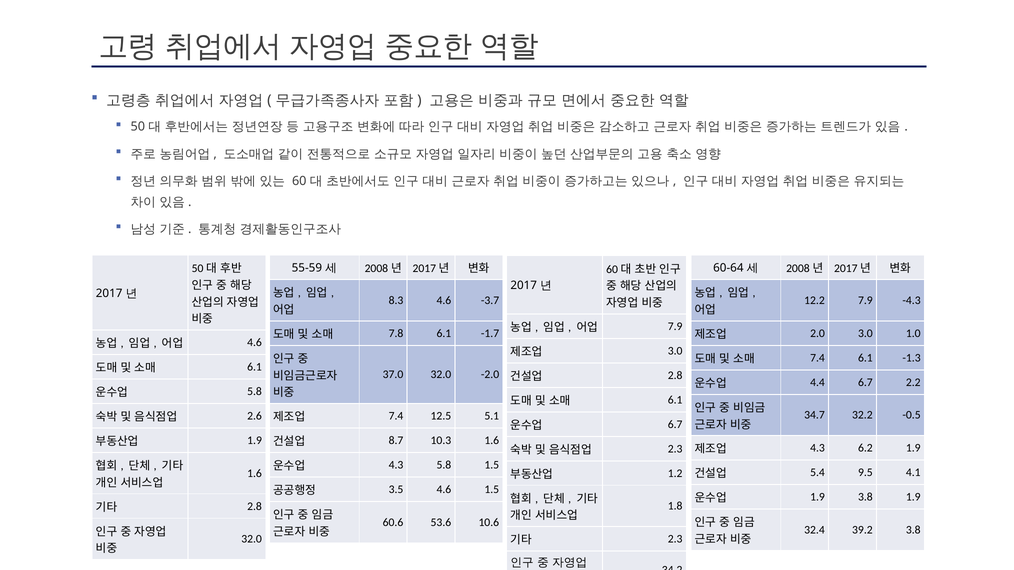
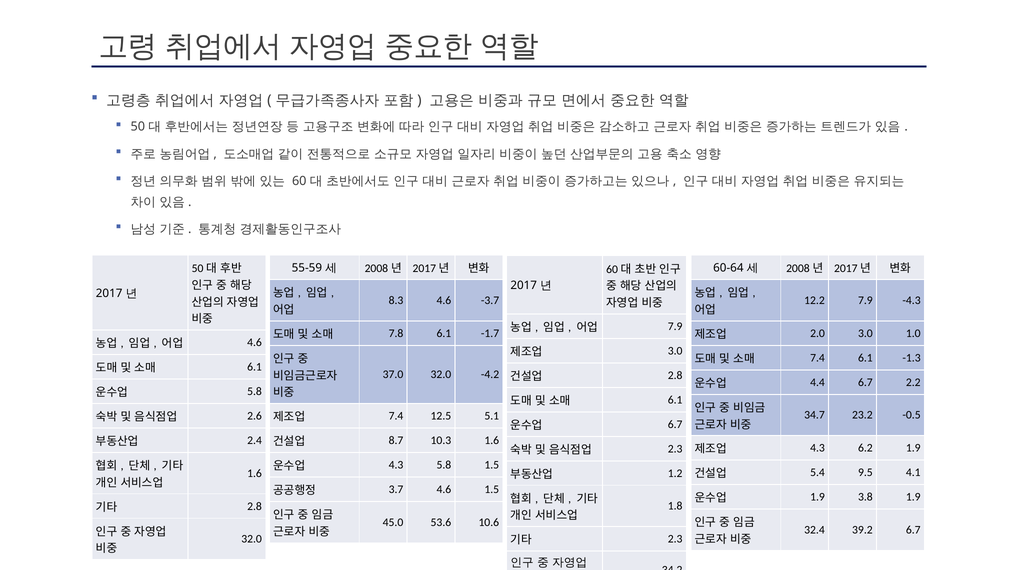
-2.0: -2.0 -> -4.2
32.2: 32.2 -> 23.2
1.9 at (255, 441): 1.9 -> 2.4
3.5: 3.5 -> 3.7
60.6: 60.6 -> 45.0
39.2 3.8: 3.8 -> 6.7
